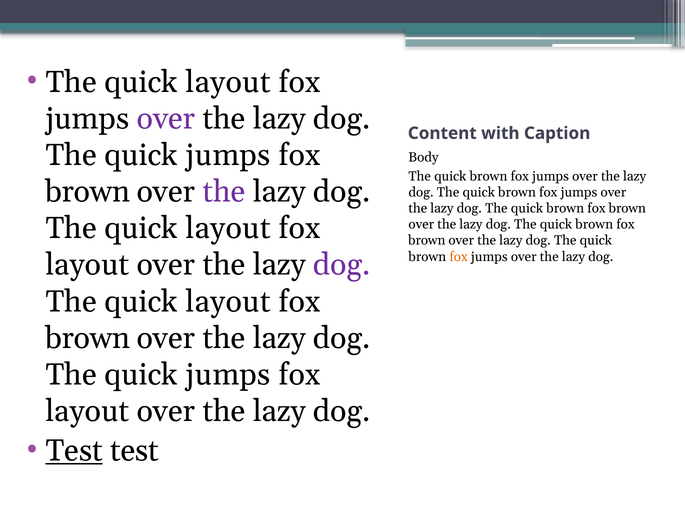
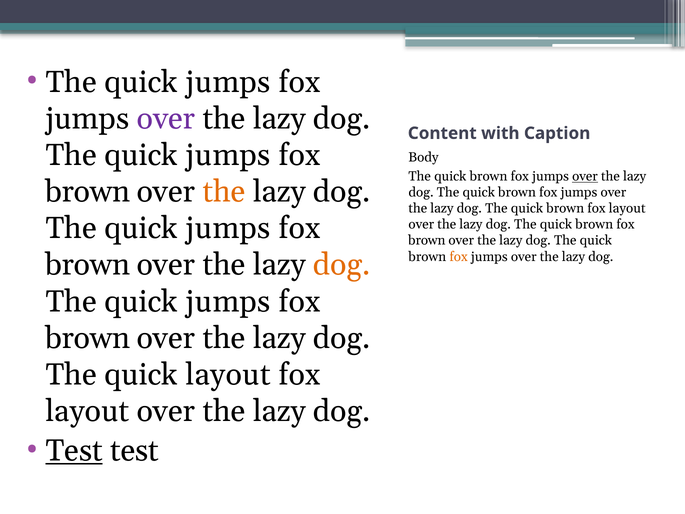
layout at (228, 82): layout -> jumps
over at (585, 176) underline: none -> present
the at (224, 192) colour: purple -> orange
brown at (627, 208): brown -> layout
layout at (228, 228): layout -> jumps
layout at (87, 265): layout -> brown
dog at (342, 265) colour: purple -> orange
layout at (228, 301): layout -> jumps
jumps at (228, 374): jumps -> layout
